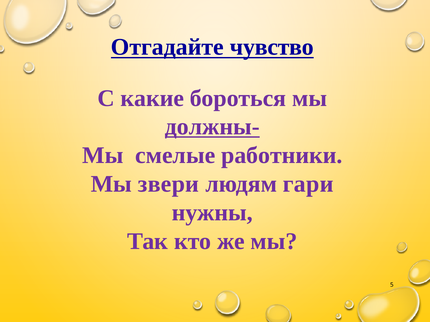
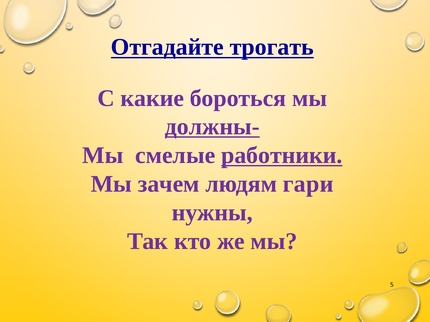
чувство: чувство -> трогать
работники underline: none -> present
звери: звери -> зачем
